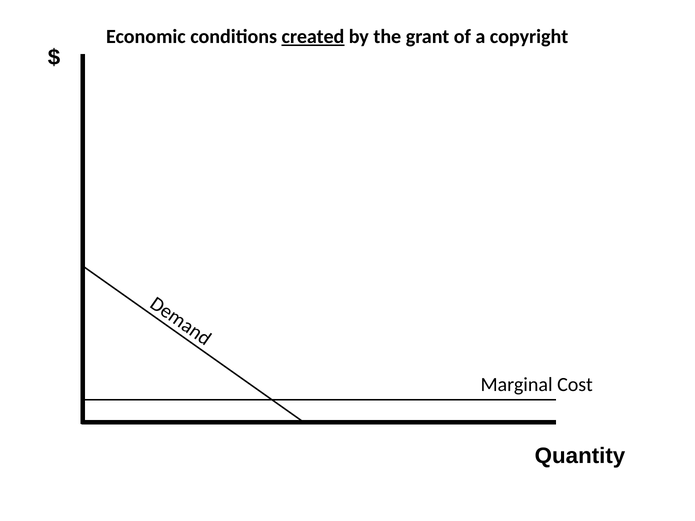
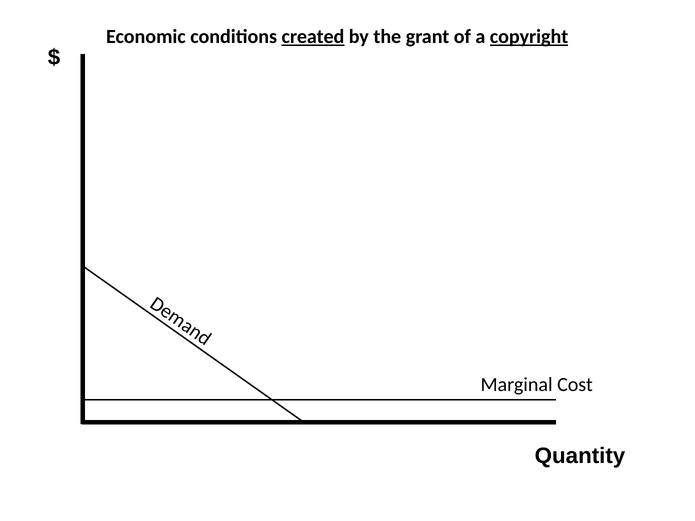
copyright underline: none -> present
